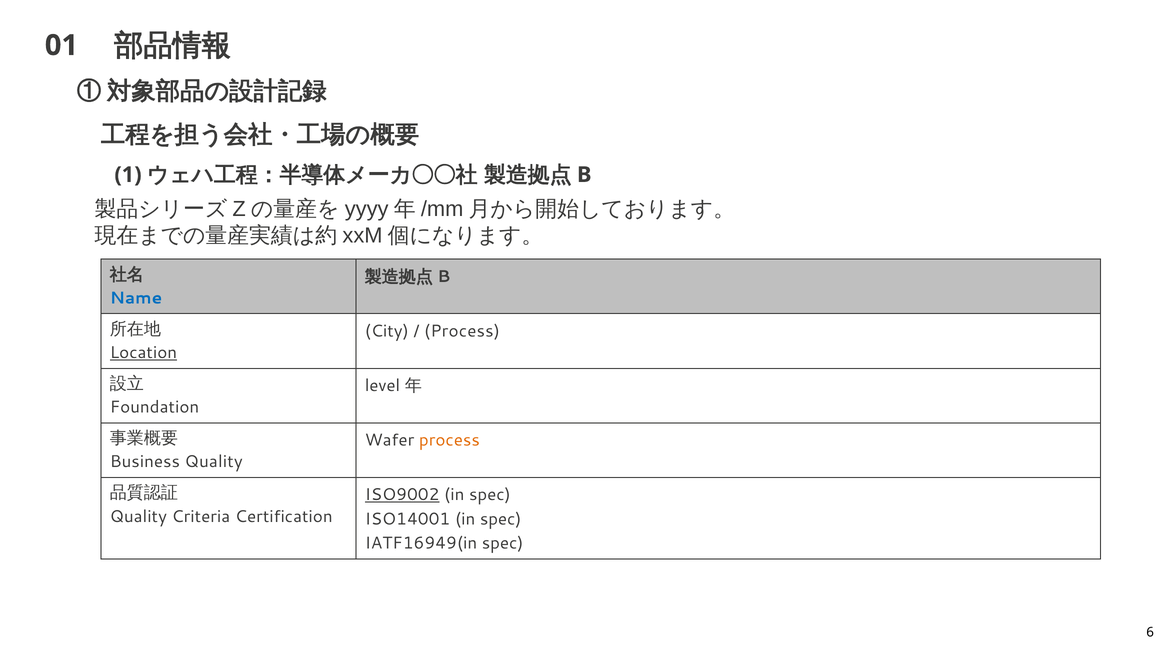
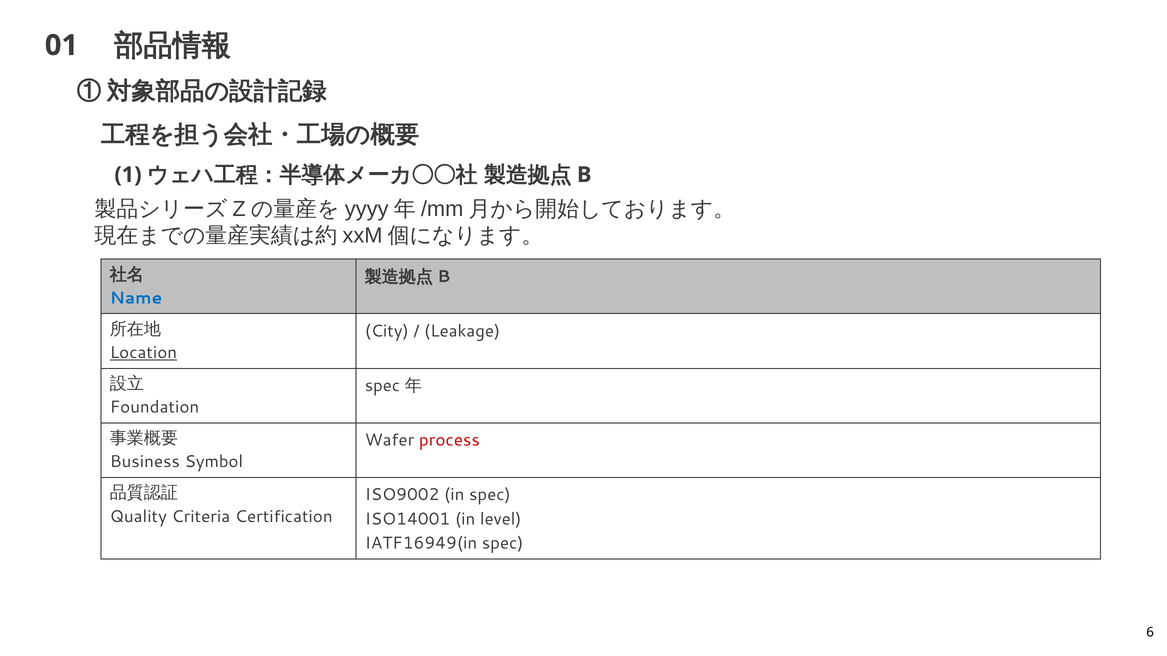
Process at (462, 331): Process -> Leakage
level at (382, 386): level -> spec
process at (449, 441) colour: orange -> red
Business Quality: Quality -> Symbol
ISO9002 underline: present -> none
ISO14001 in spec: spec -> level
